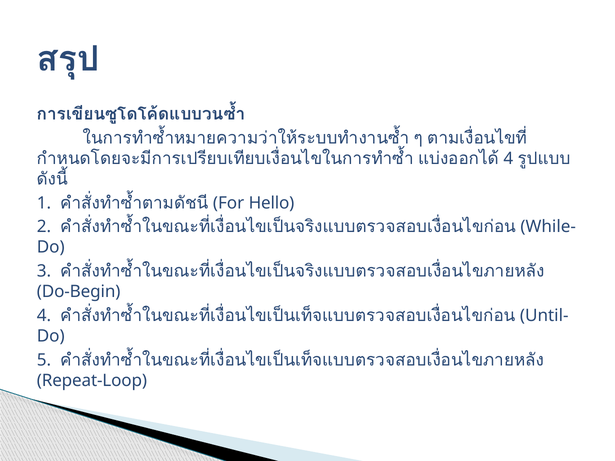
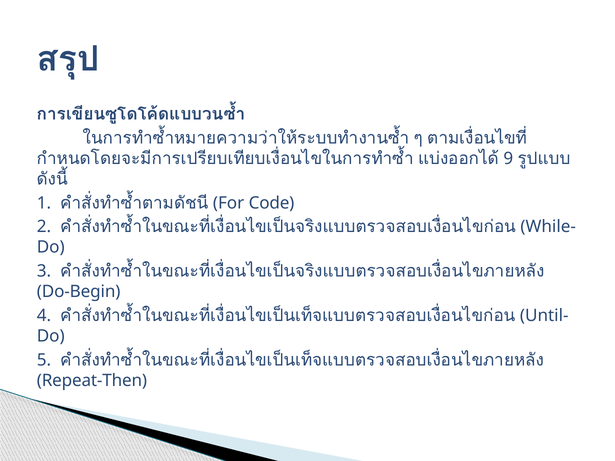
4 at (508, 159): 4 -> 9
Hello: Hello -> Code
Repeat-Loop: Repeat-Loop -> Repeat-Then
